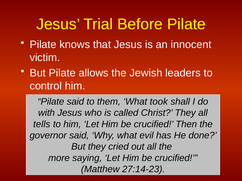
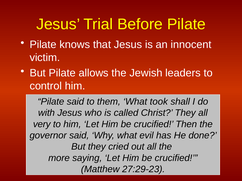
tells: tells -> very
27:14-23: 27:14-23 -> 27:29-23
